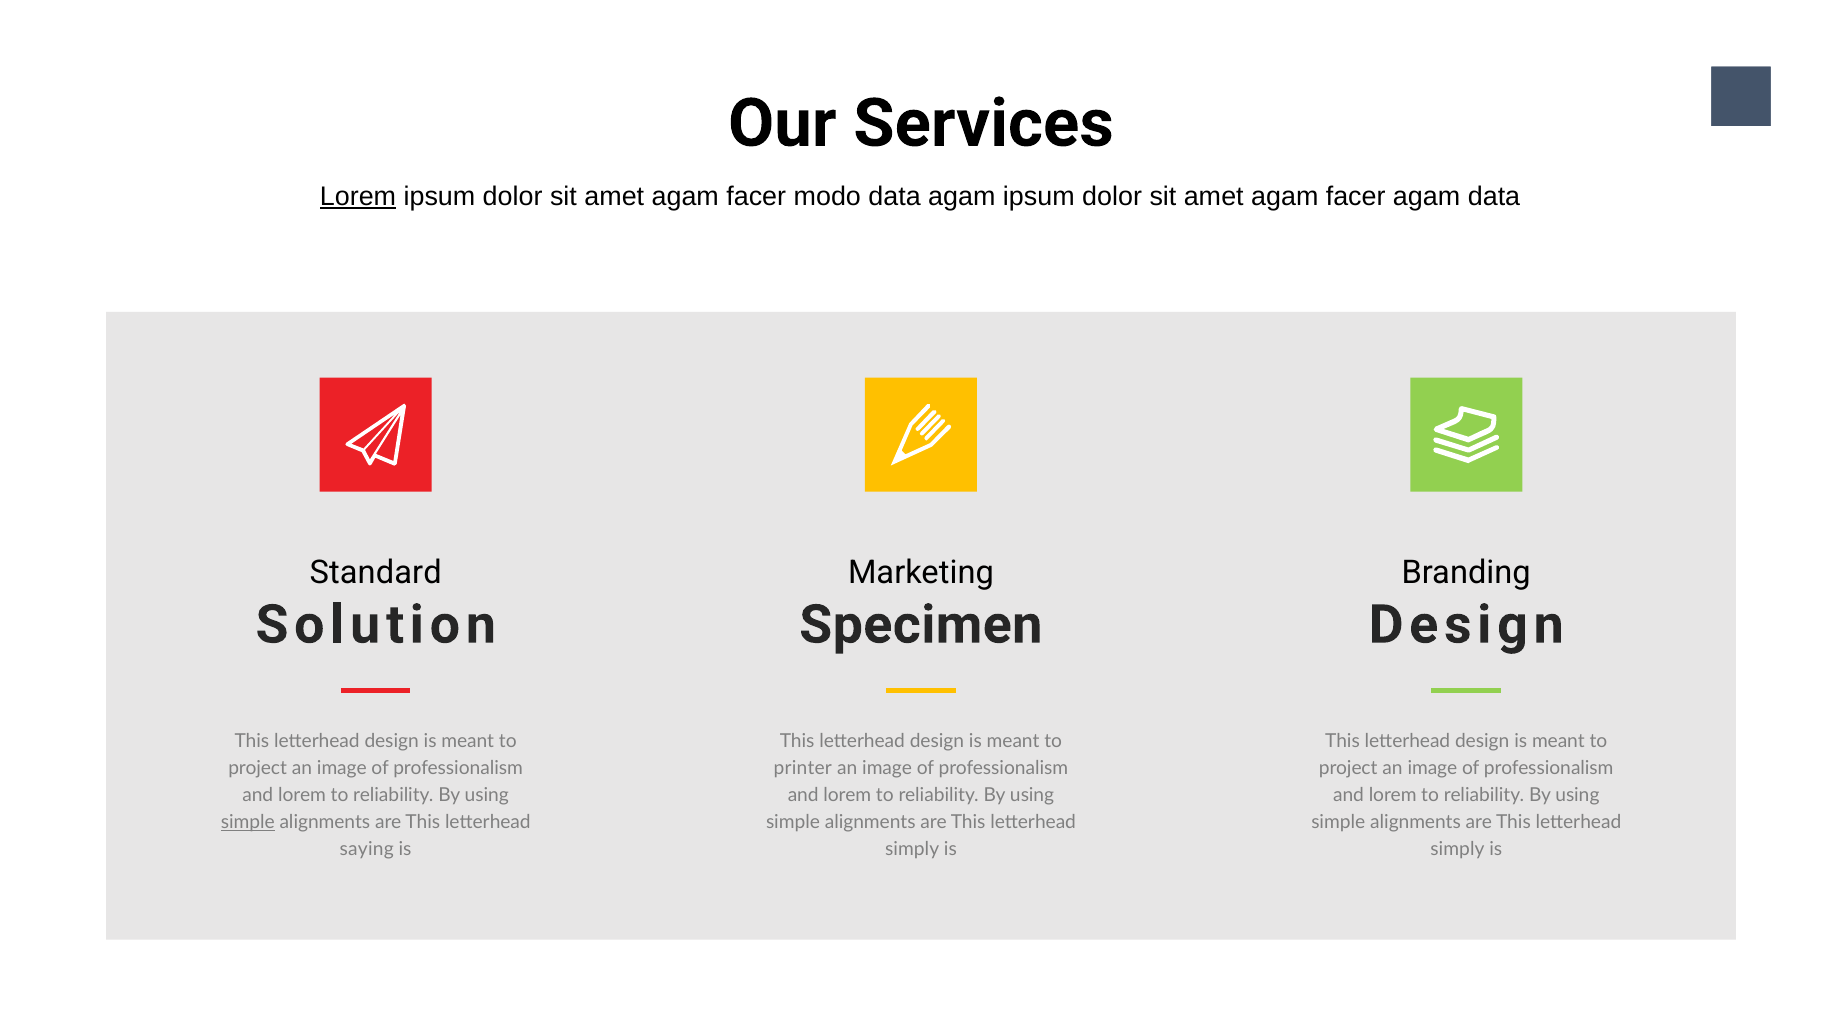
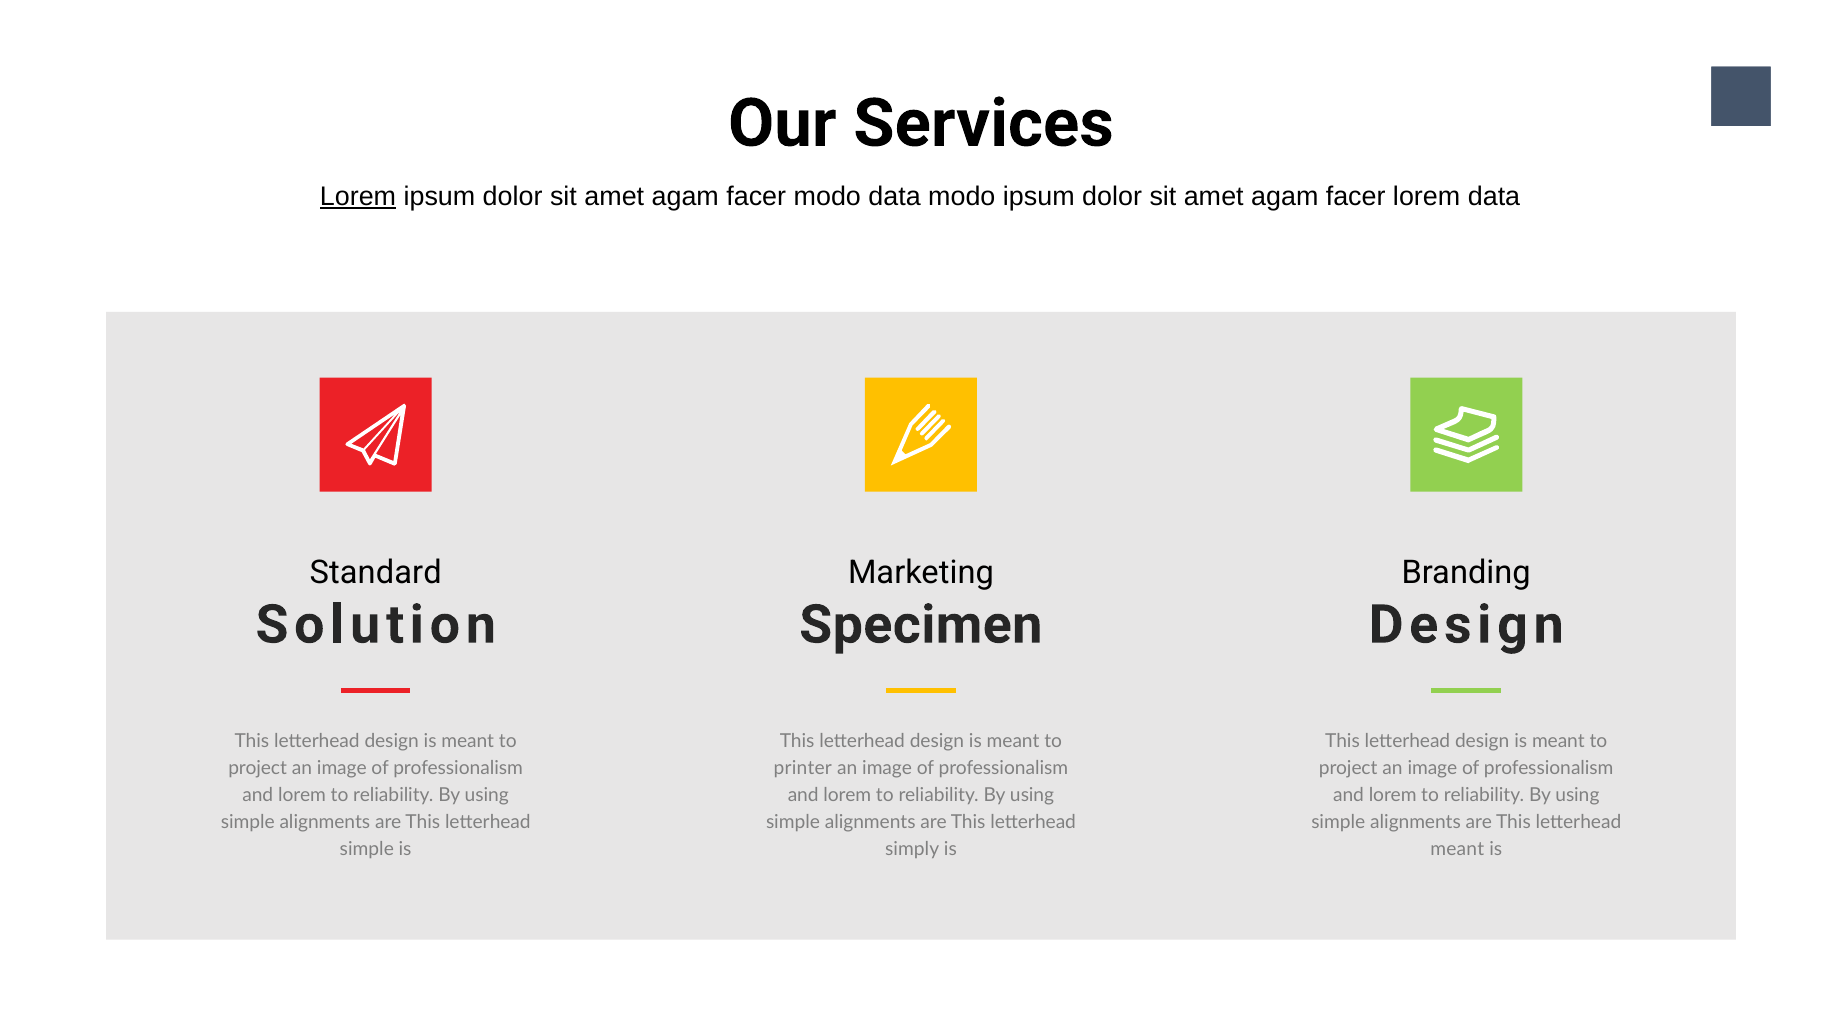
data agam: agam -> modo
facer agam: agam -> lorem
simple at (248, 822) underline: present -> none
saying at (367, 849): saying -> simple
simply at (1457, 849): simply -> meant
